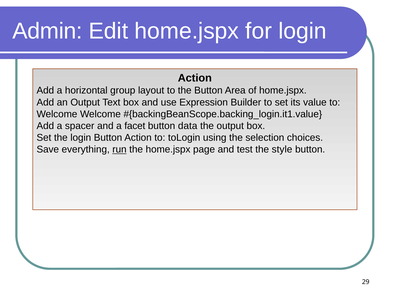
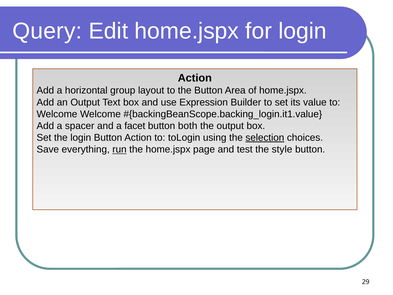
Admin: Admin -> Query
data: data -> both
selection underline: none -> present
